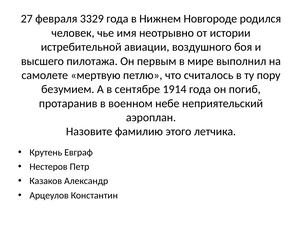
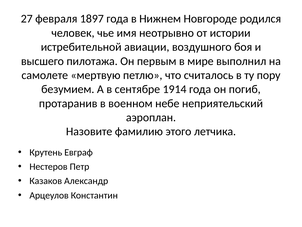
3329: 3329 -> 1897
